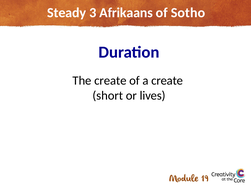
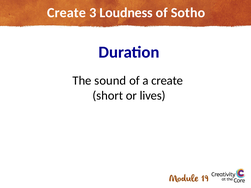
Steady at (67, 13): Steady -> Create
Afrikaans: Afrikaans -> Loudness
The create: create -> sound
